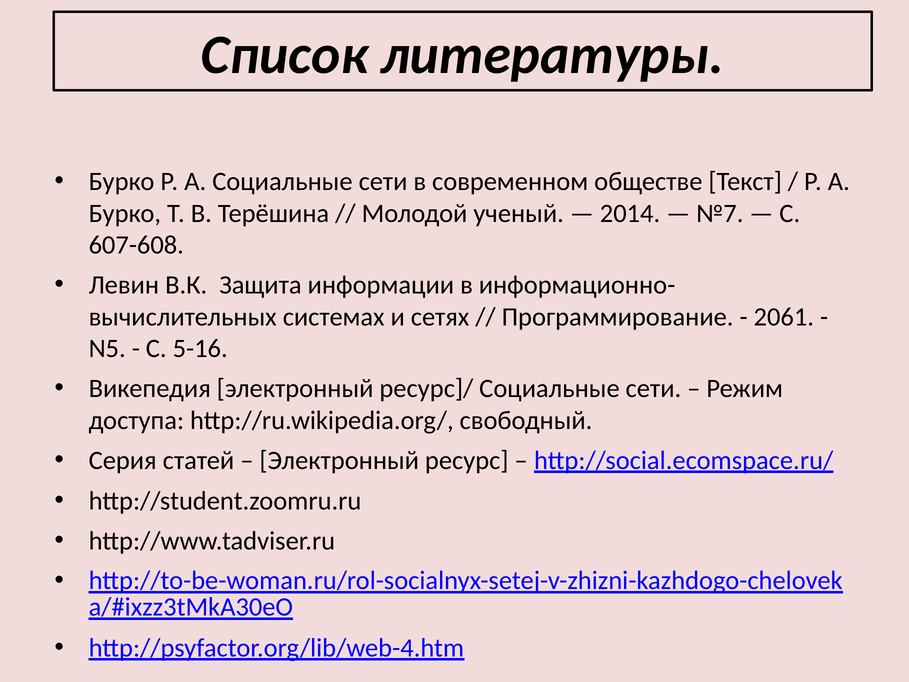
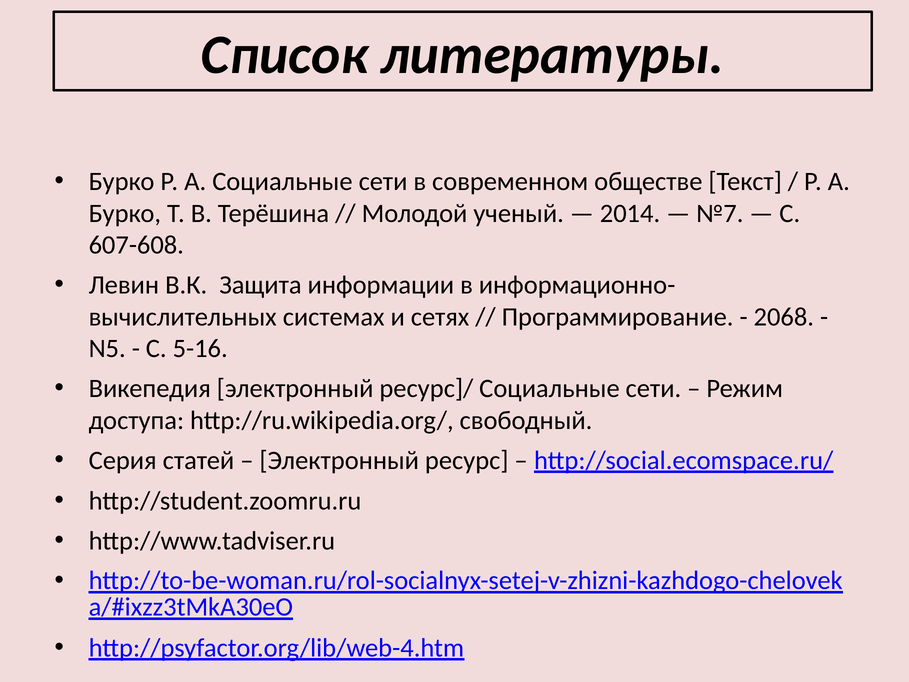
2061: 2061 -> 2068
